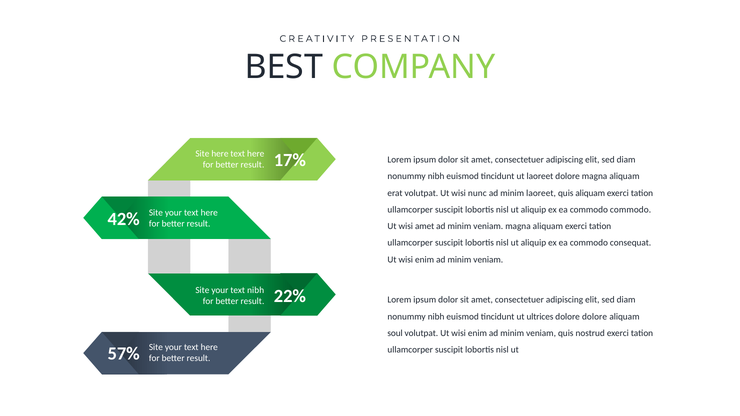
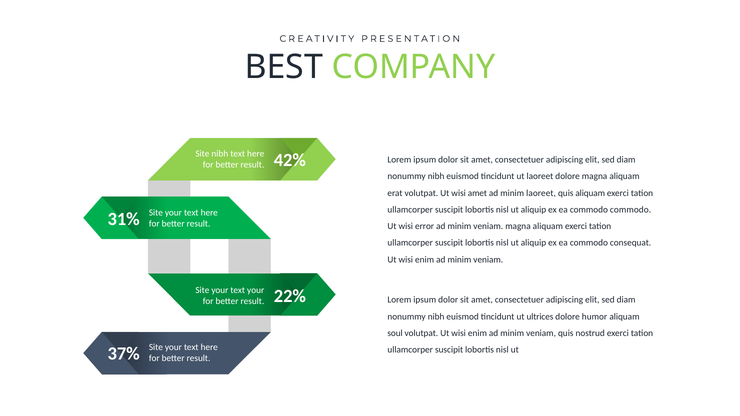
Site here: here -> nibh
17%: 17% -> 42%
wisi nunc: nunc -> amet
42%: 42% -> 31%
wisi amet: amet -> error
text nibh: nibh -> your
dolore dolore: dolore -> humor
57%: 57% -> 37%
